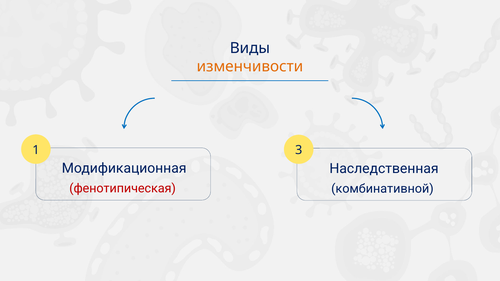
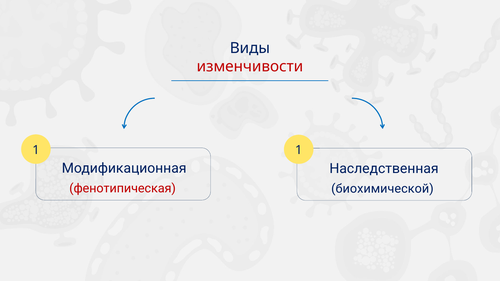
изменчивости colour: orange -> red
1 3: 3 -> 1
комбинативной: комбинативной -> биохимической
